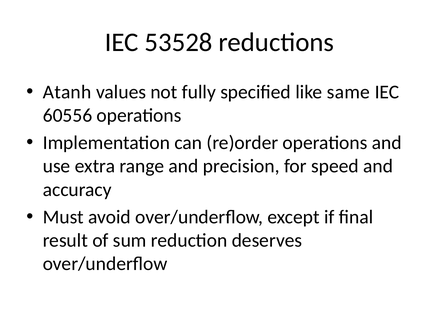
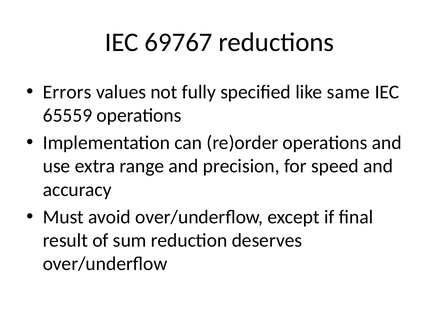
53528: 53528 -> 69767
Atanh: Atanh -> Errors
60556: 60556 -> 65559
